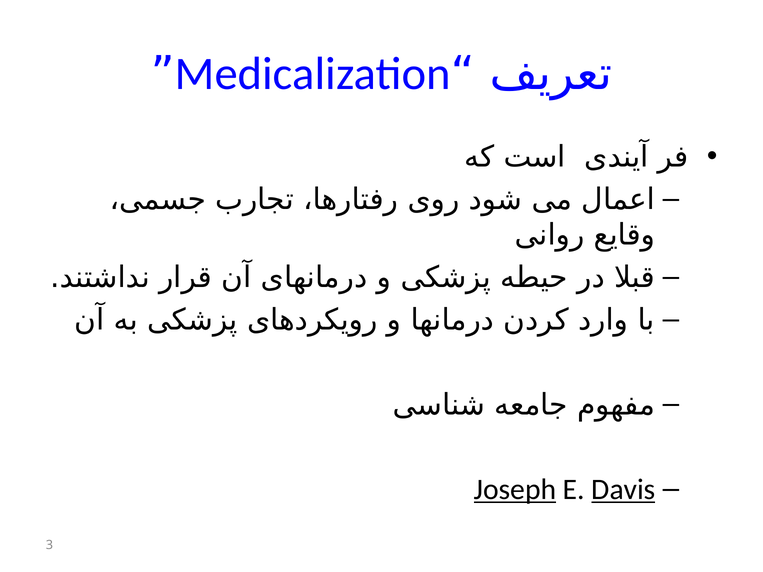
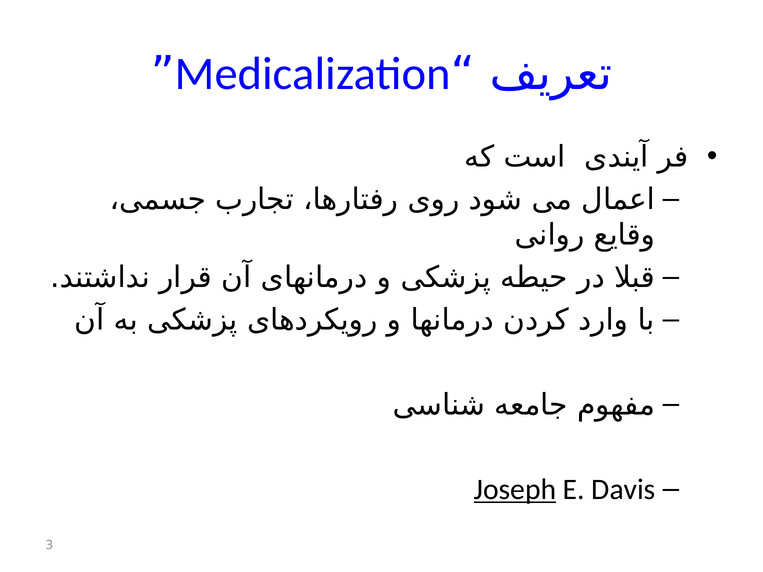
Davis underline: present -> none
